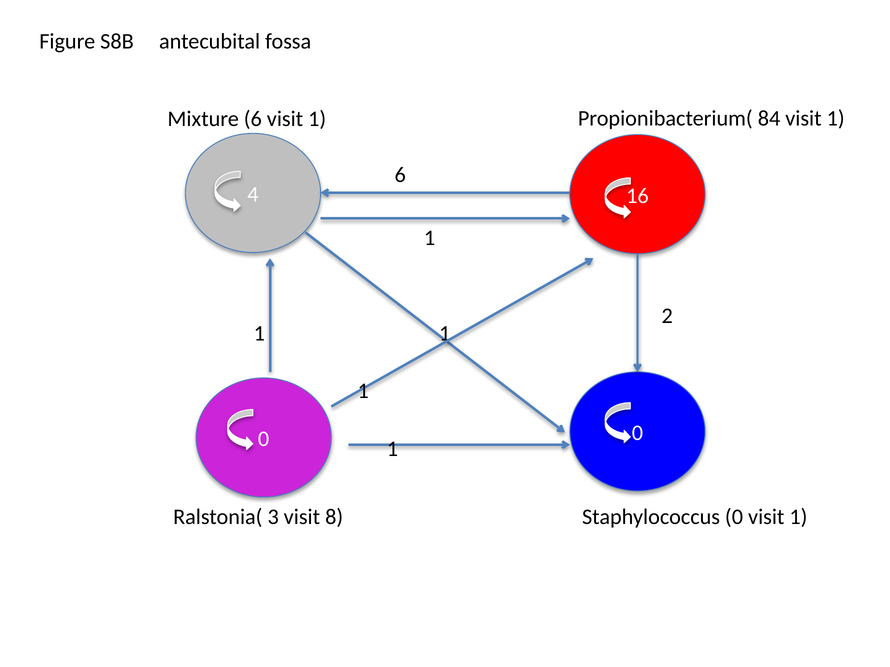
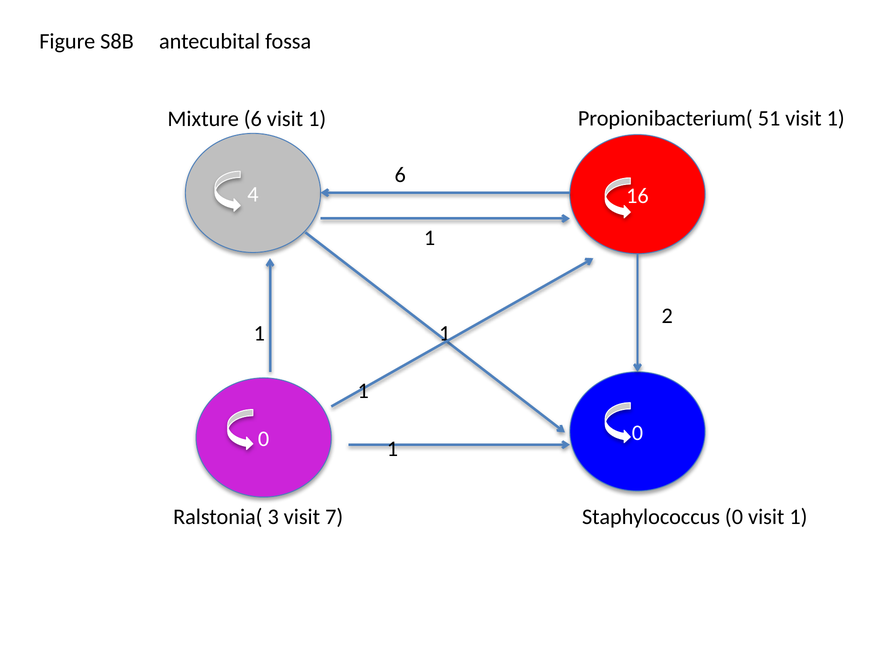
84: 84 -> 51
8: 8 -> 7
